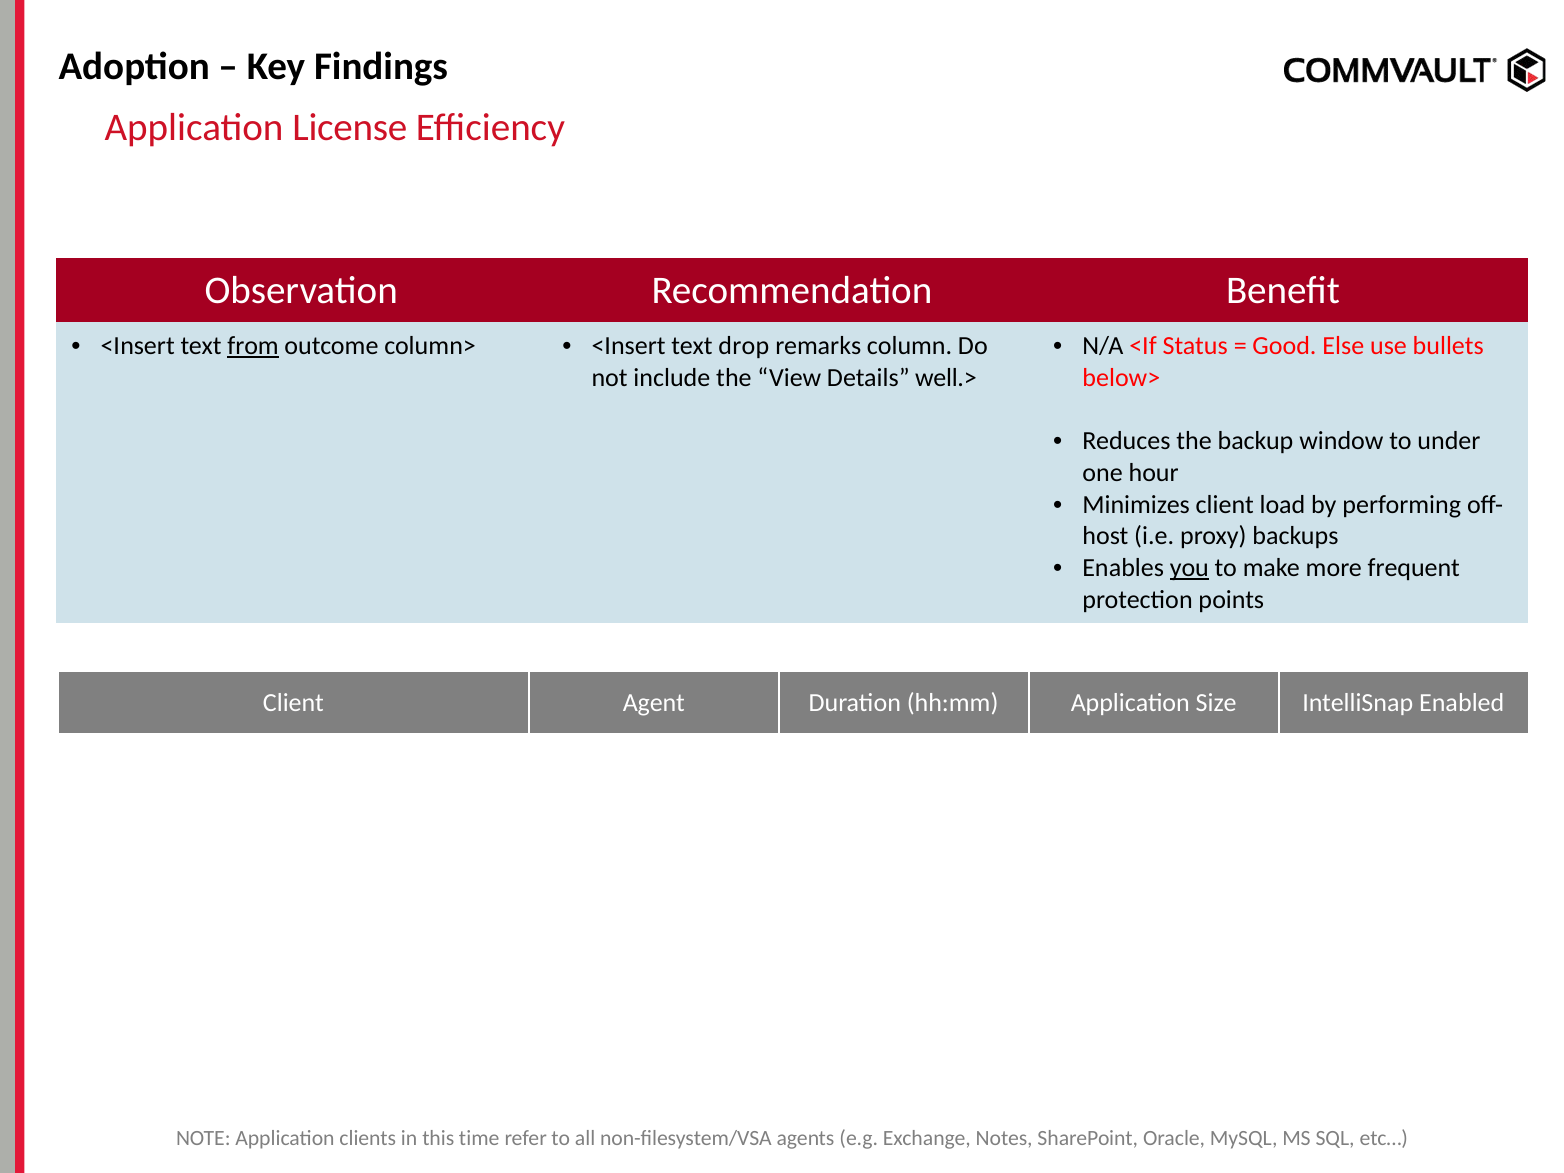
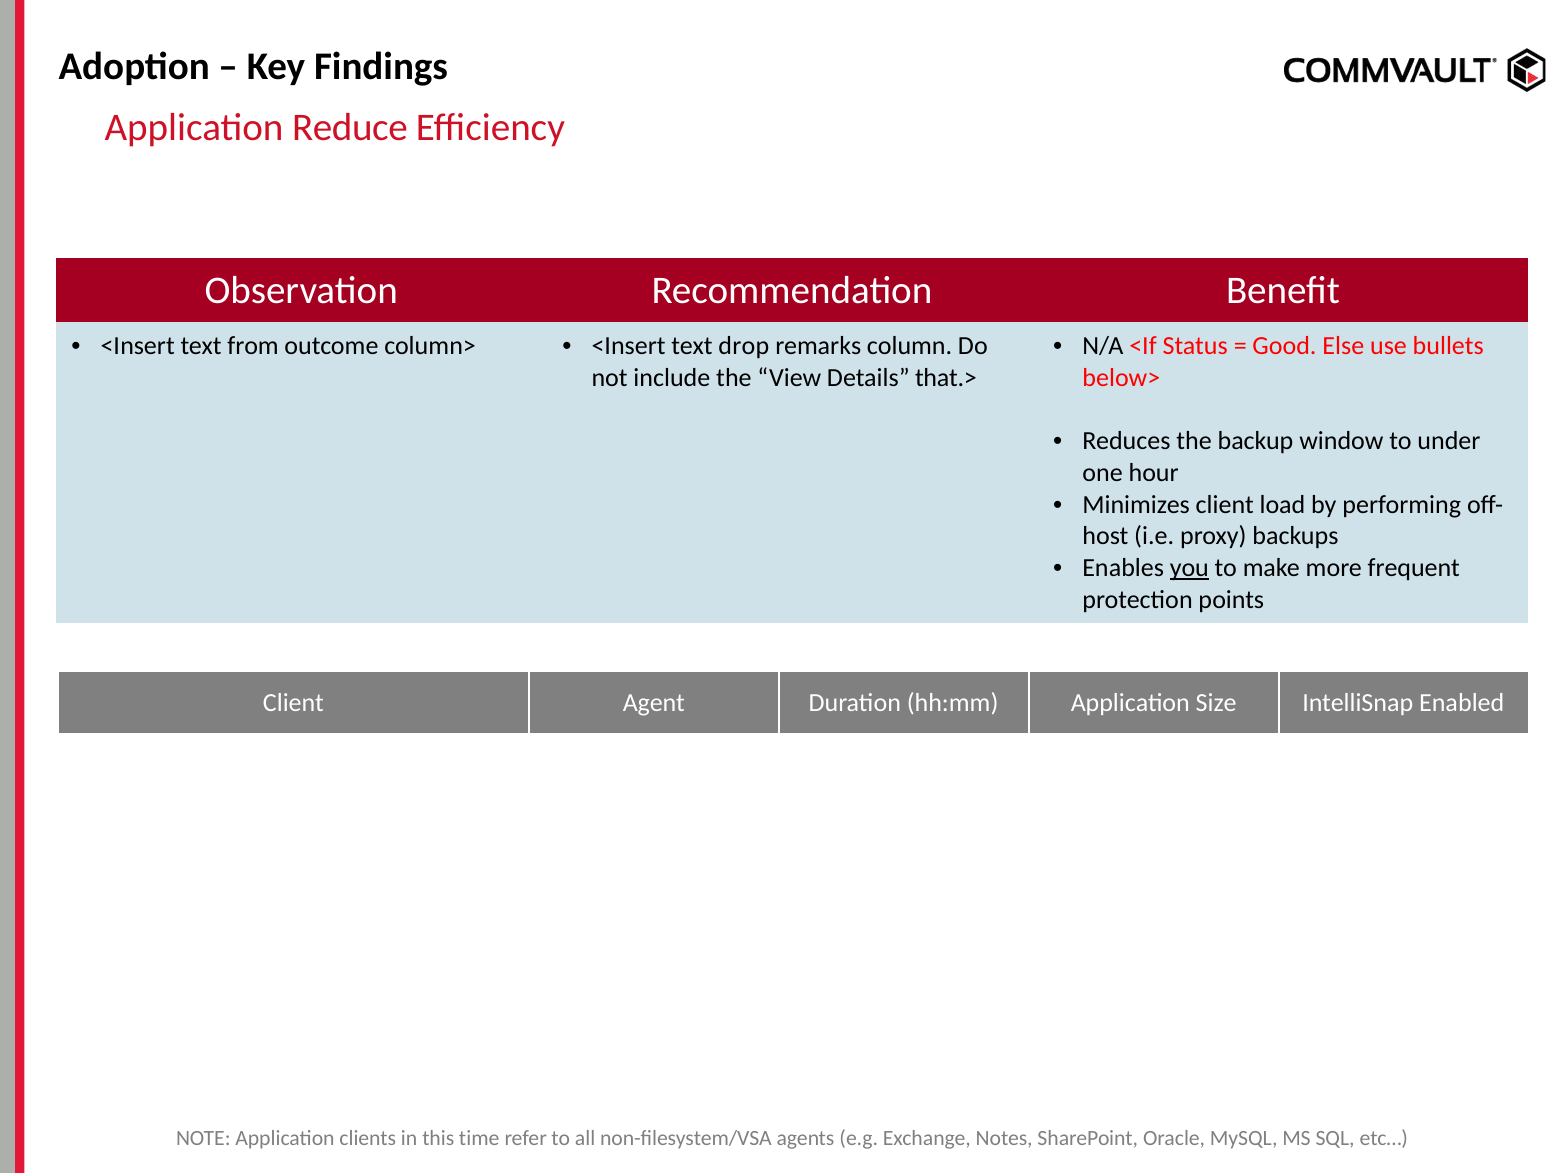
License: License -> Reduce
from underline: present -> none
well.>: well.> -> that.>
